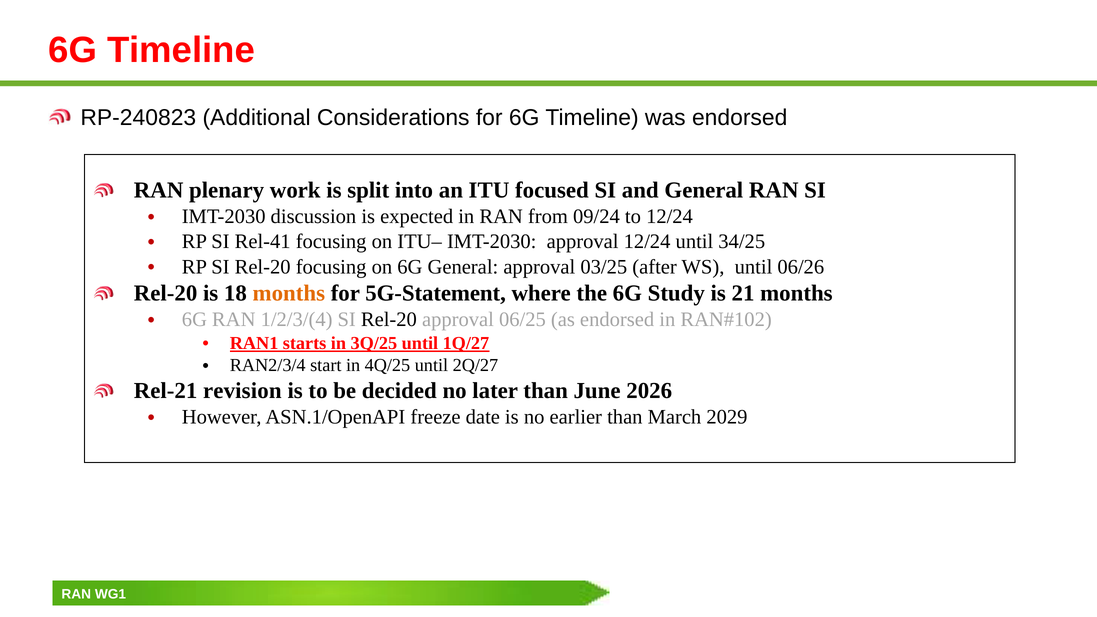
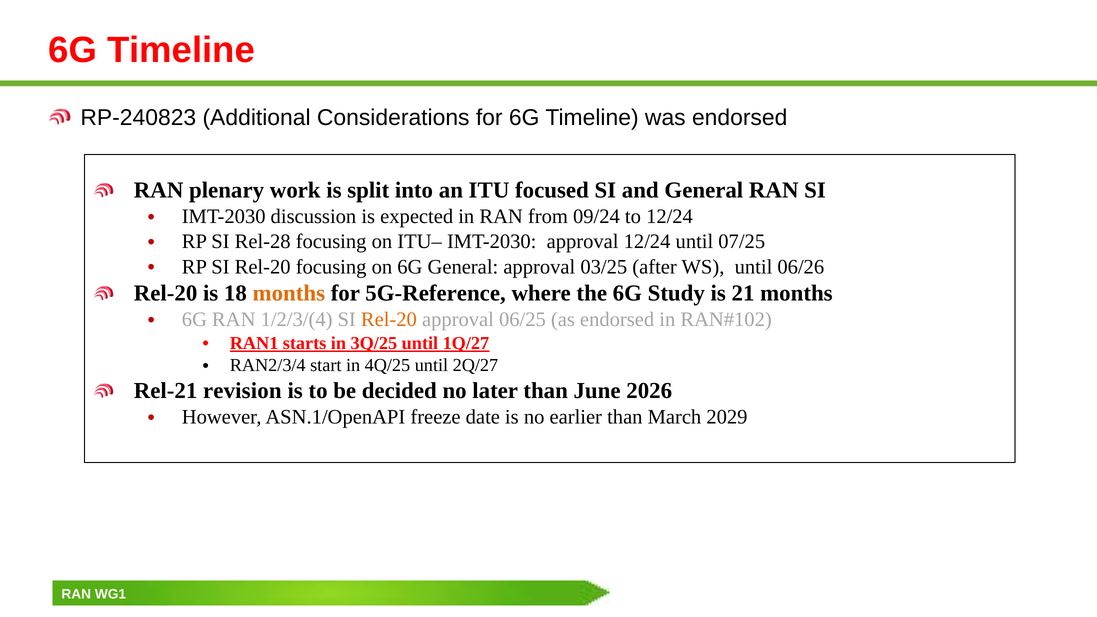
Rel-41: Rel-41 -> Rel-28
34/25: 34/25 -> 07/25
5G-Statement: 5G-Statement -> 5G-Reference
Rel-20 at (389, 320) colour: black -> orange
